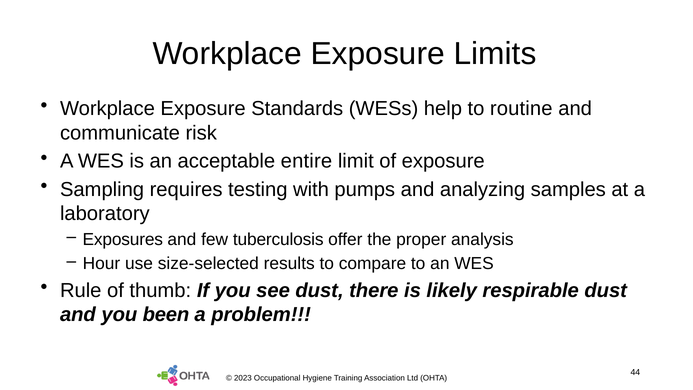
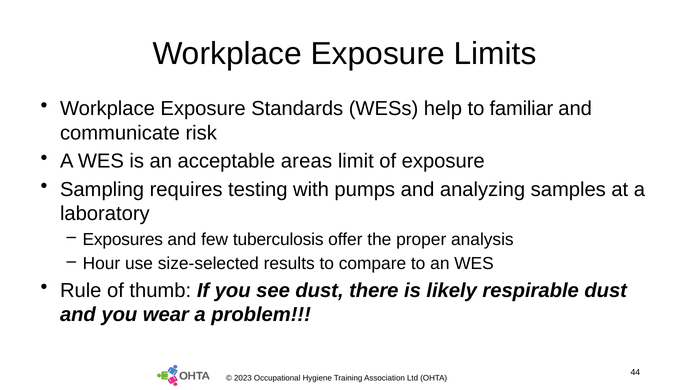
routine: routine -> familiar
entire: entire -> areas
been: been -> wear
